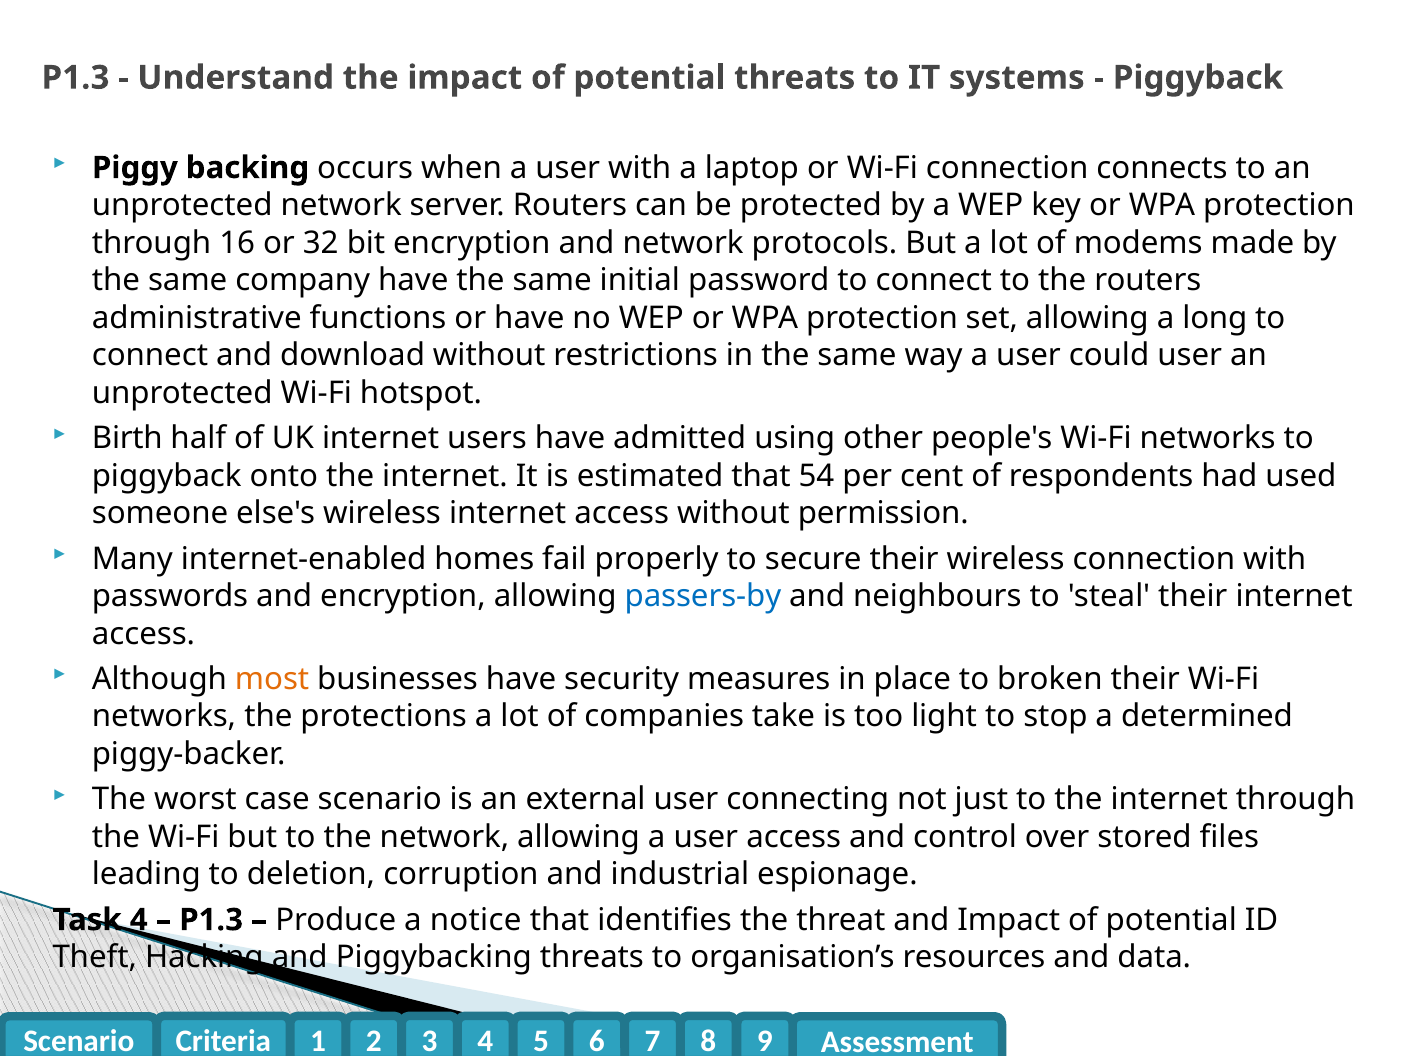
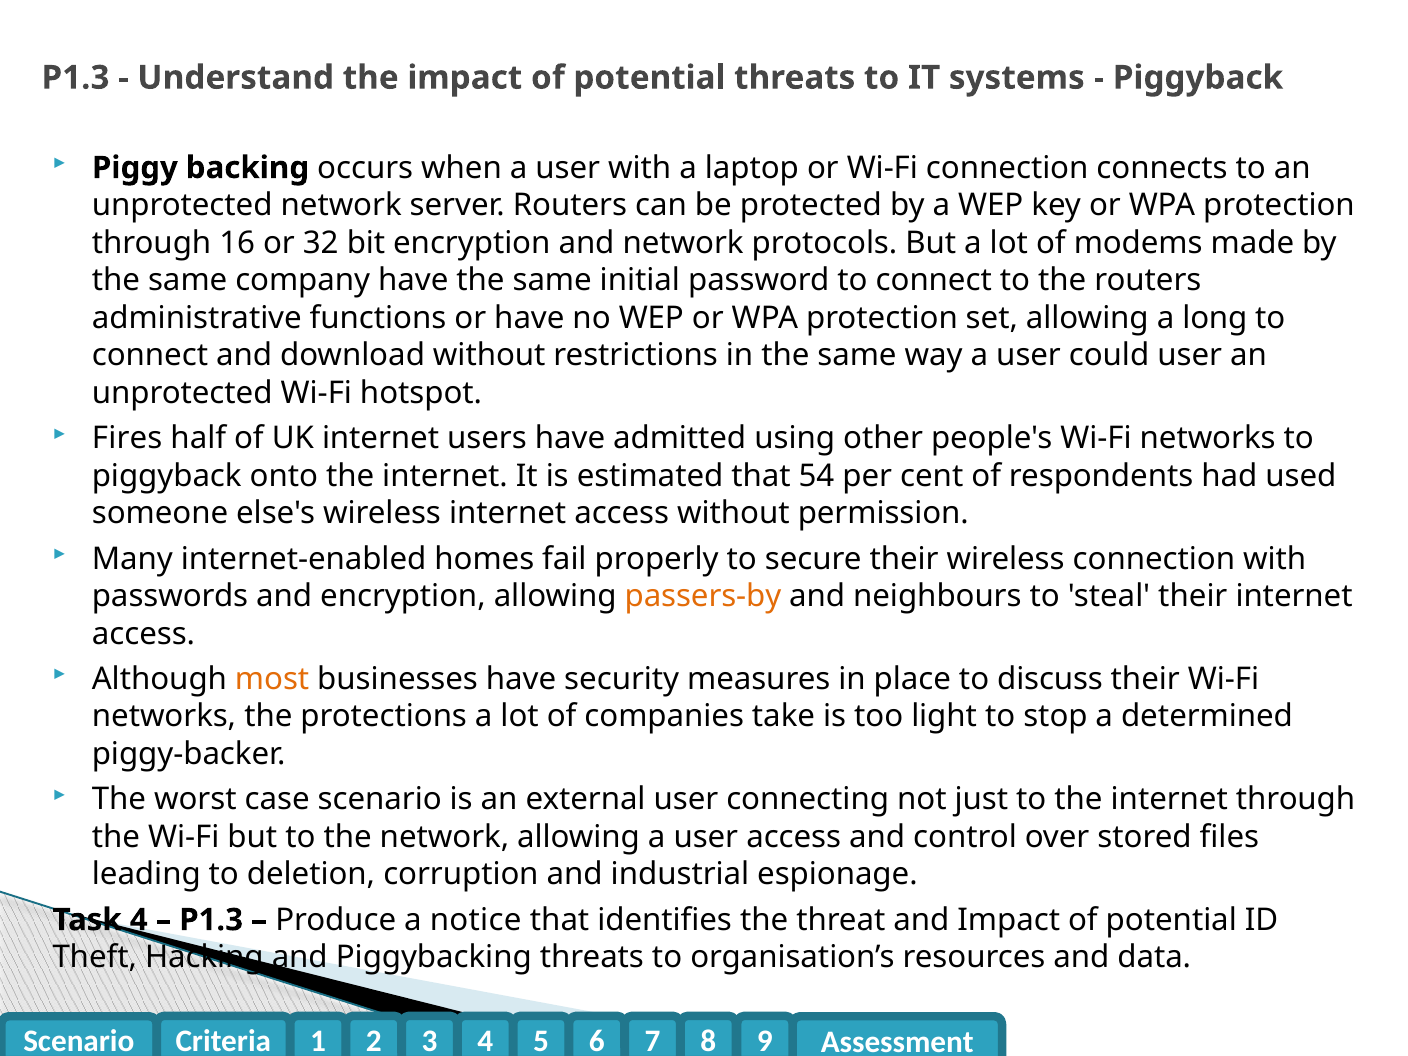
Birth: Birth -> Fires
passers-by colour: blue -> orange
broken: broken -> discuss
